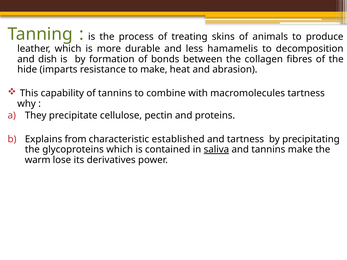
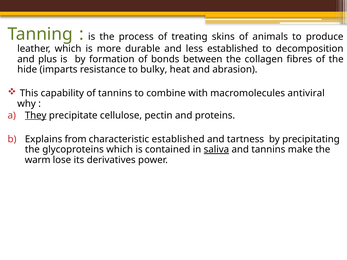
less hamamelis: hamamelis -> established
dish: dish -> plus
to make: make -> bulky
macromolecules tartness: tartness -> antiviral
They underline: none -> present
